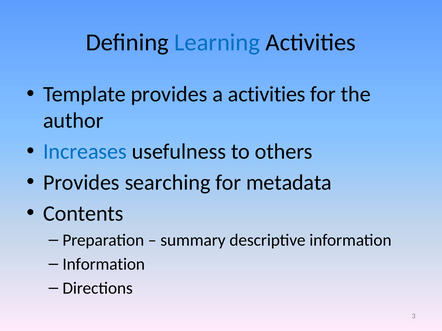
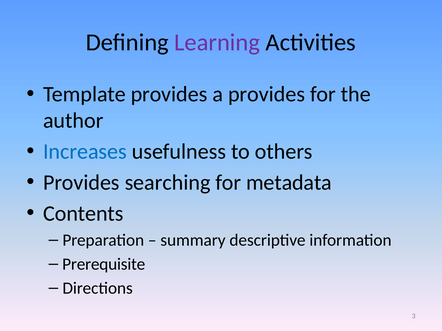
Learning colour: blue -> purple
a activities: activities -> provides
Information at (104, 264): Information -> Prerequisite
